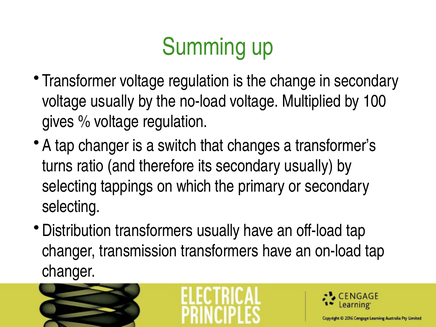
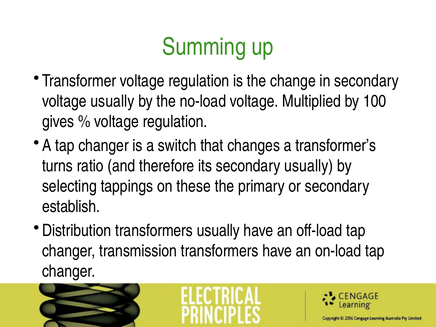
which: which -> these
selecting at (71, 207): selecting -> establish
